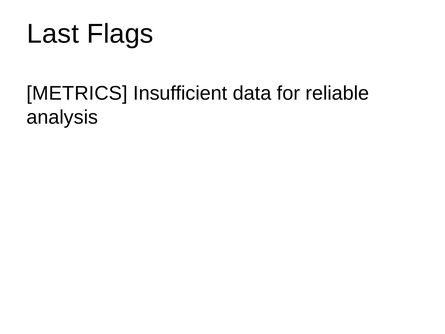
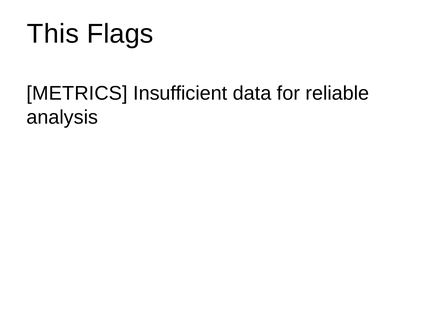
Last: Last -> This
